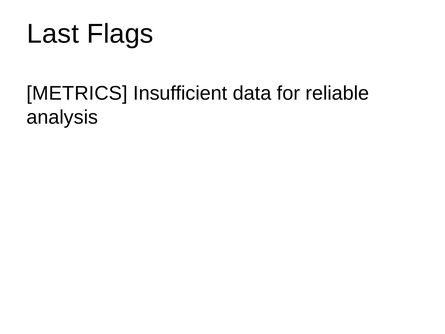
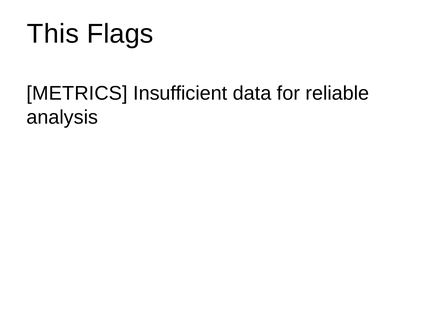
Last: Last -> This
